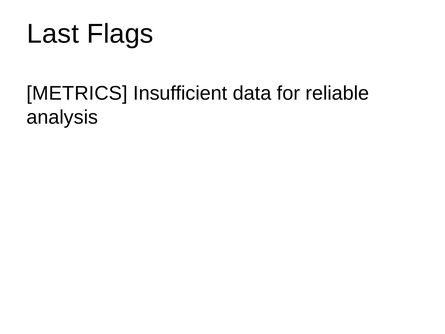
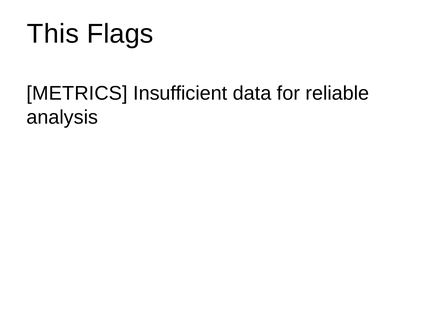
Last: Last -> This
